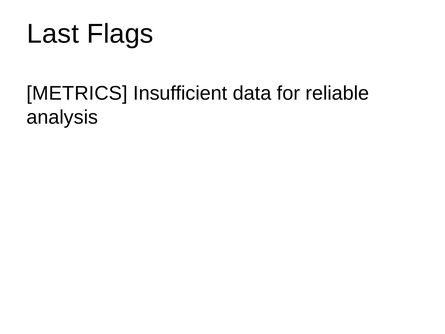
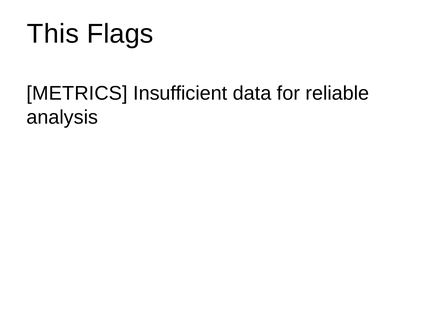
Last: Last -> This
